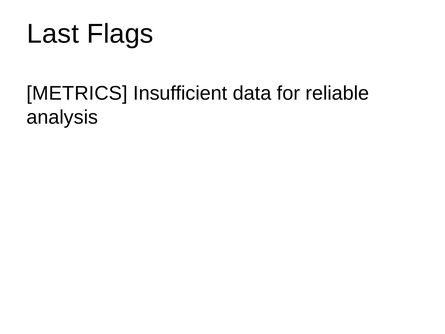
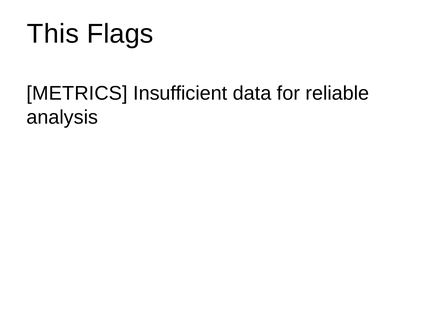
Last: Last -> This
